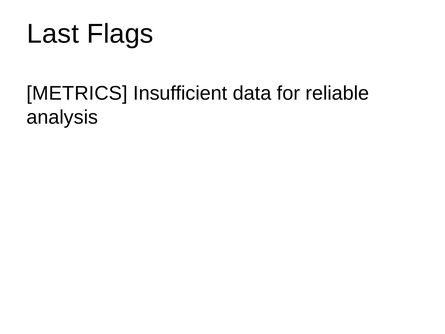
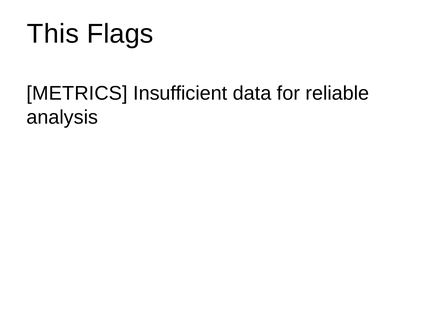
Last: Last -> This
